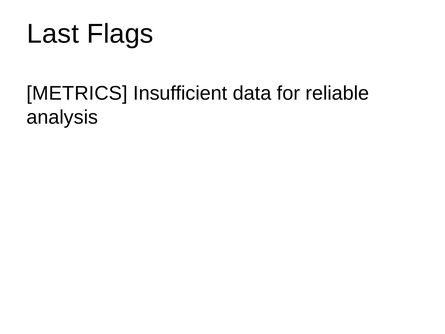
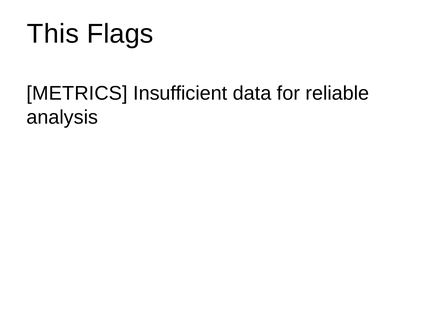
Last: Last -> This
